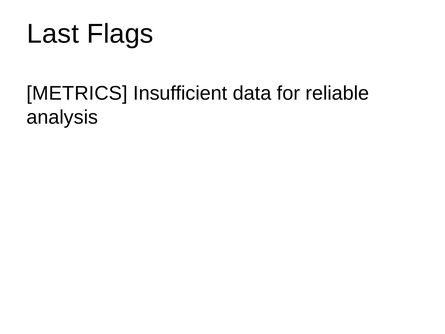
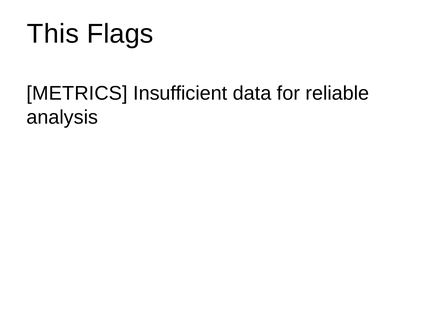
Last: Last -> This
